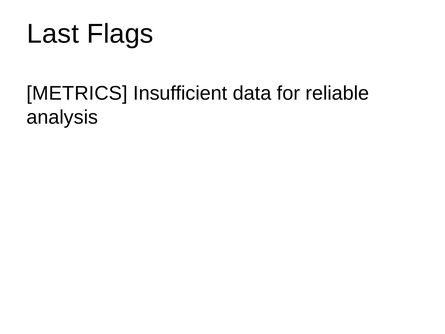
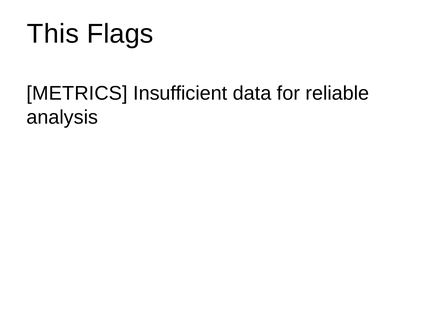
Last: Last -> This
